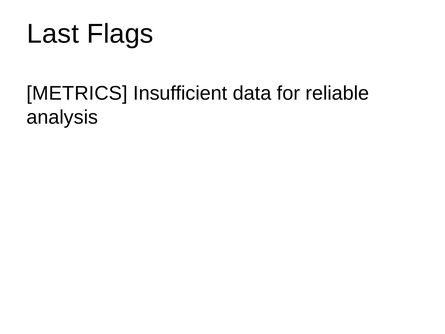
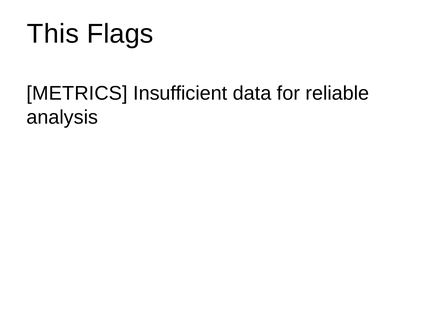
Last: Last -> This
